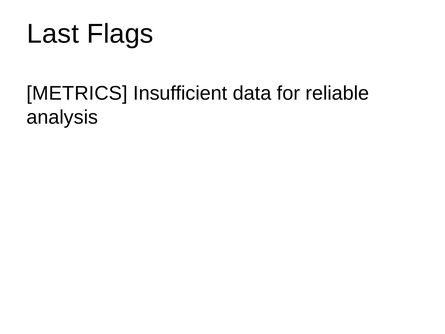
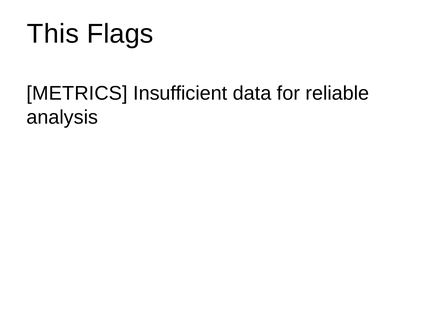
Last: Last -> This
